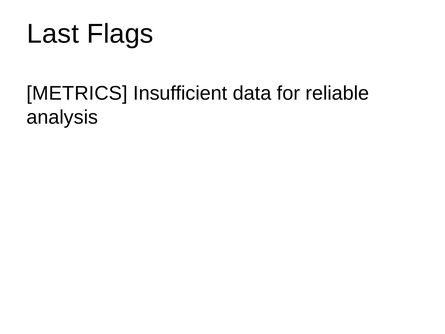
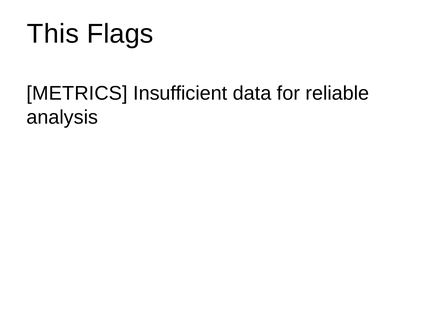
Last: Last -> This
